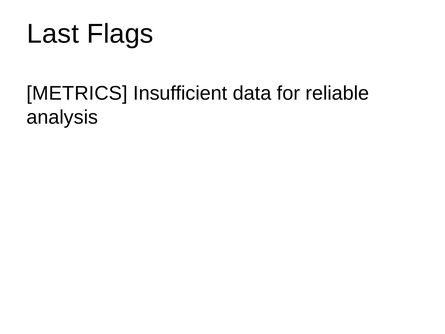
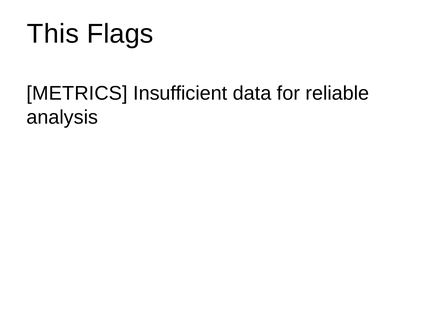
Last: Last -> This
